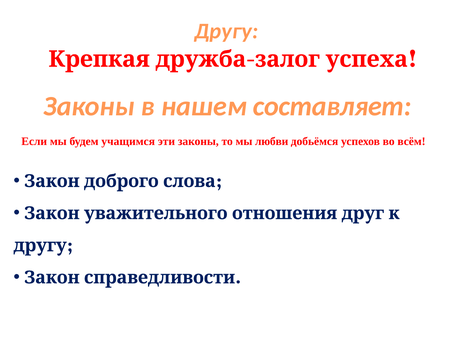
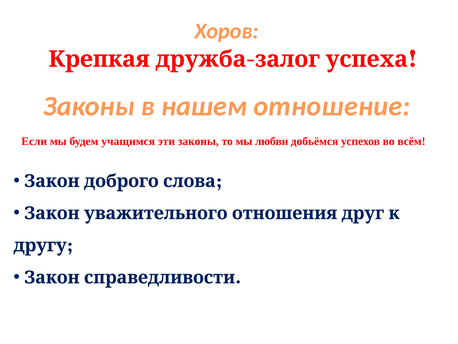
Другу at (226, 31): Другу -> Хоров
составляет: составляет -> отношение
